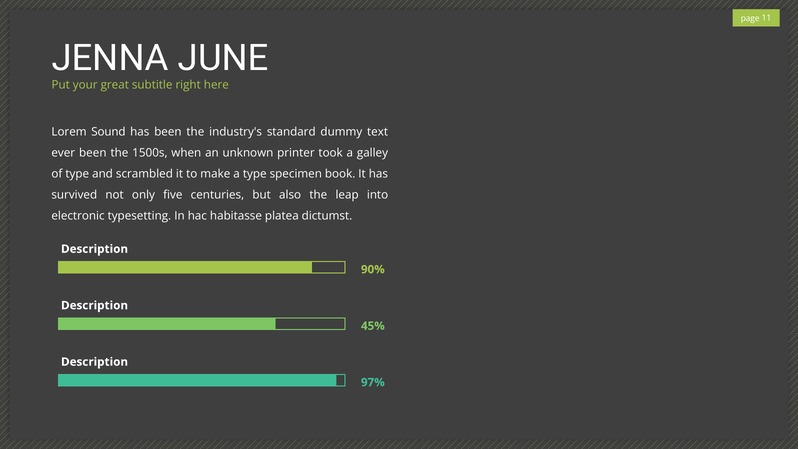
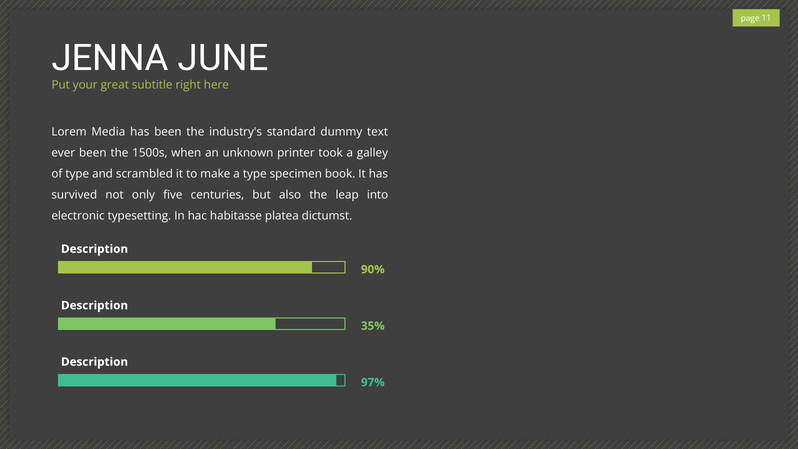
Sound: Sound -> Media
45%: 45% -> 35%
